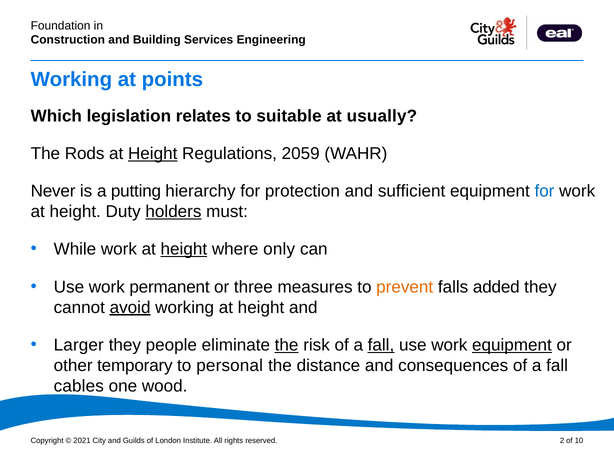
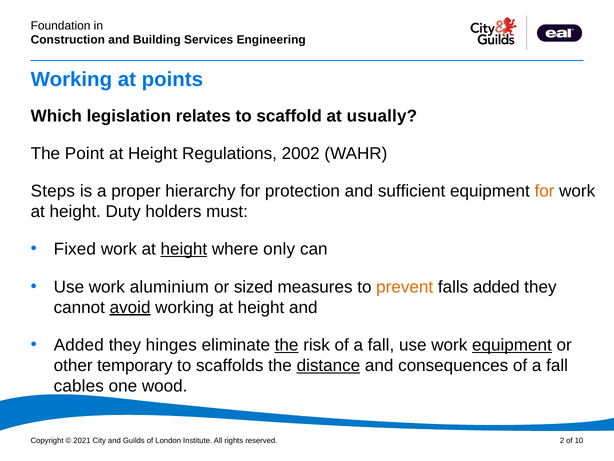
suitable: suitable -> scaffold
Rods: Rods -> Point
Height at (153, 154) underline: present -> none
2059: 2059 -> 2002
Never: Never -> Steps
putting: putting -> proper
for at (544, 191) colour: blue -> orange
holders underline: present -> none
While: While -> Fixed
permanent: permanent -> aluminium
three: three -> sized
Larger at (79, 345): Larger -> Added
people: people -> hinges
fall at (381, 345) underline: present -> none
personal: personal -> scaffolds
distance underline: none -> present
